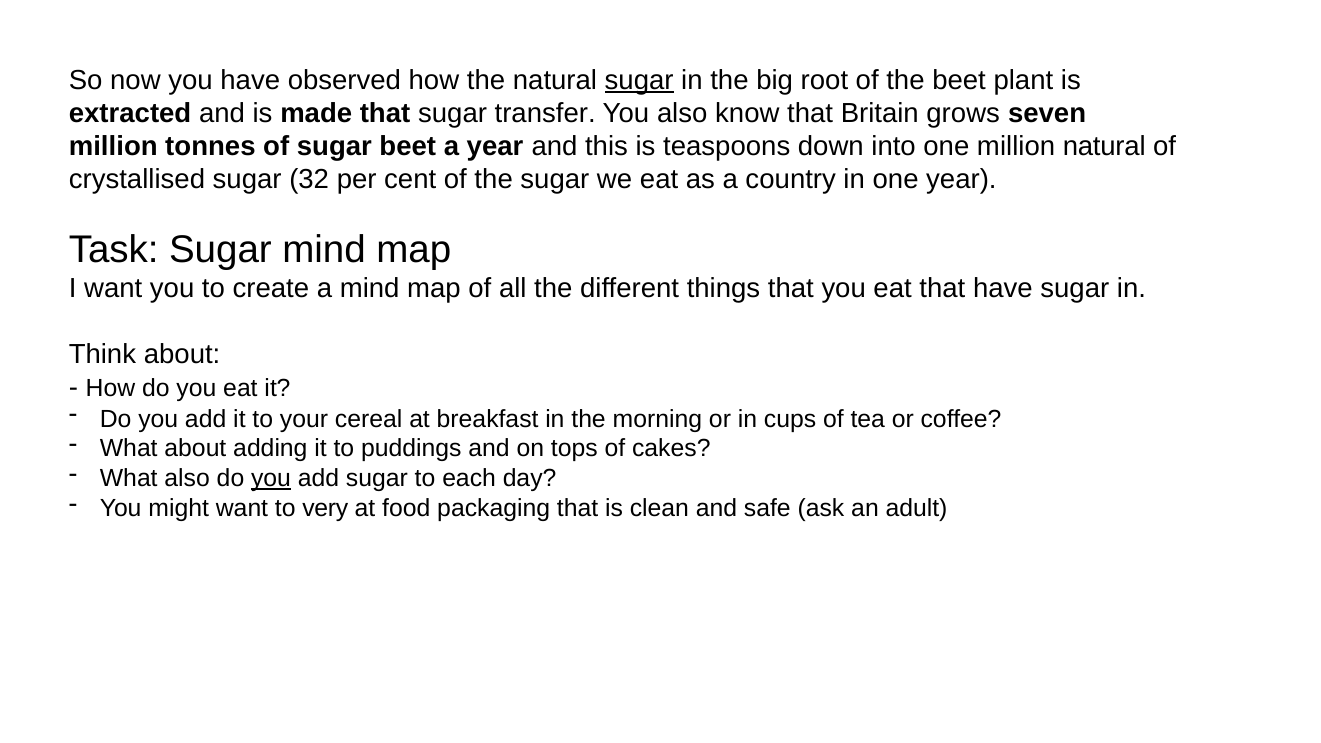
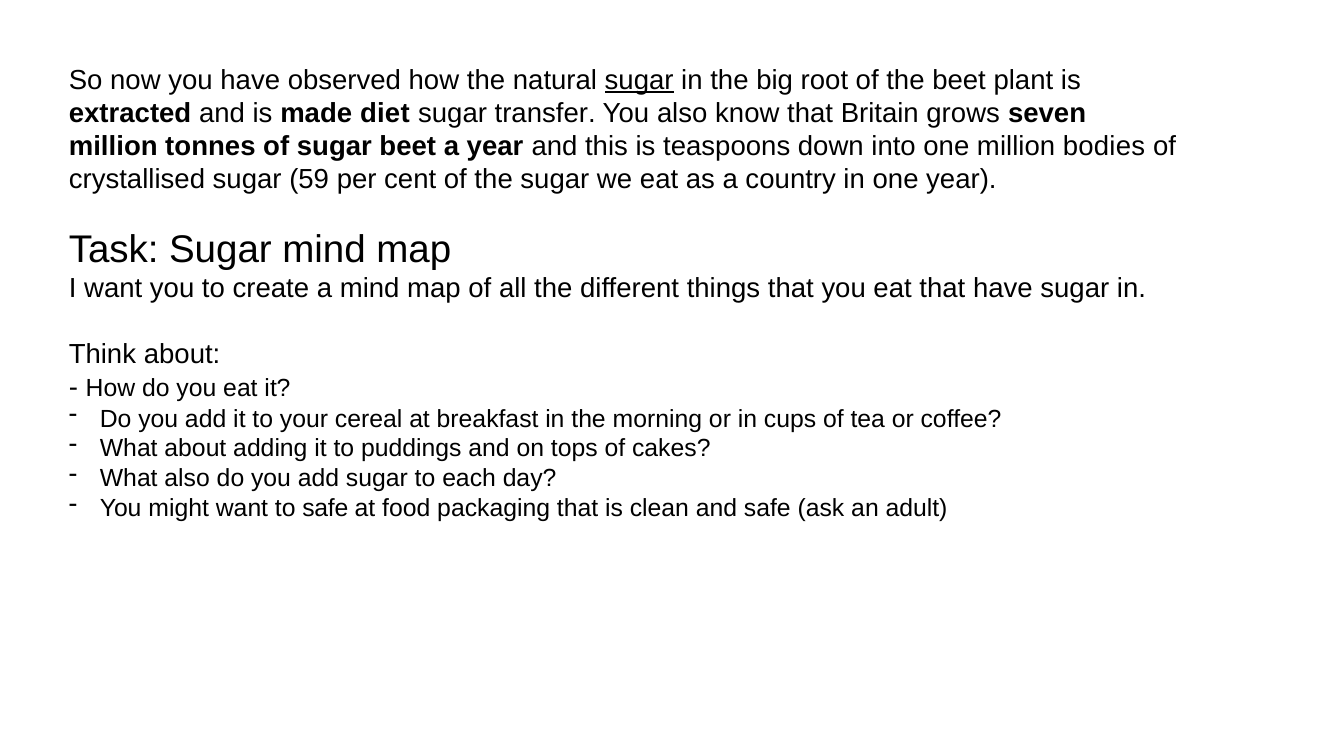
made that: that -> diet
million natural: natural -> bodies
32: 32 -> 59
you at (271, 478) underline: present -> none
to very: very -> safe
